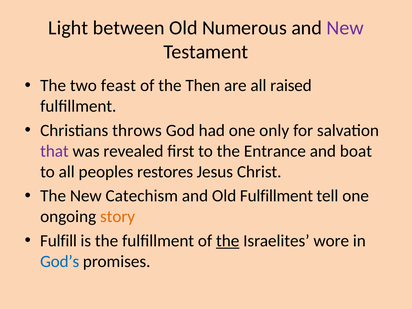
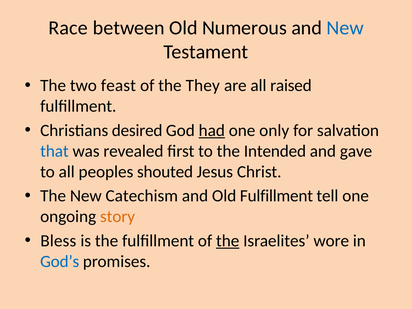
Light: Light -> Race
New at (345, 28) colour: purple -> blue
Then: Then -> They
throws: throws -> desired
had underline: none -> present
that colour: purple -> blue
Entrance: Entrance -> Intended
boat: boat -> gave
restores: restores -> shouted
Fulfill: Fulfill -> Bless
